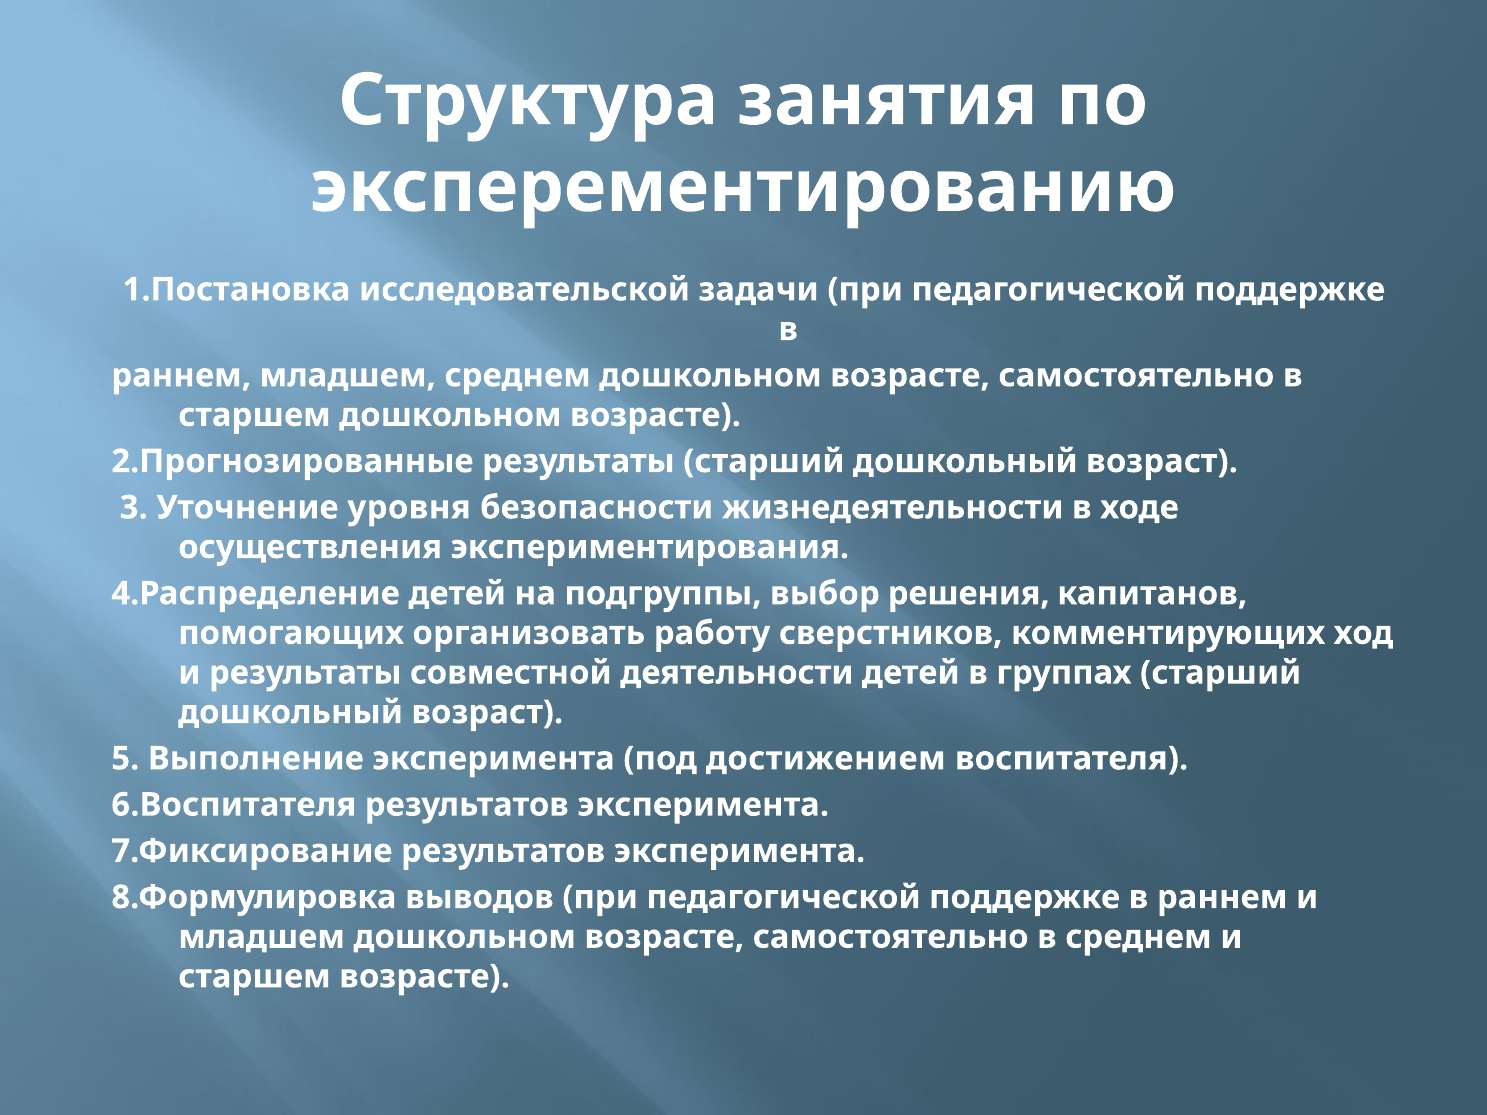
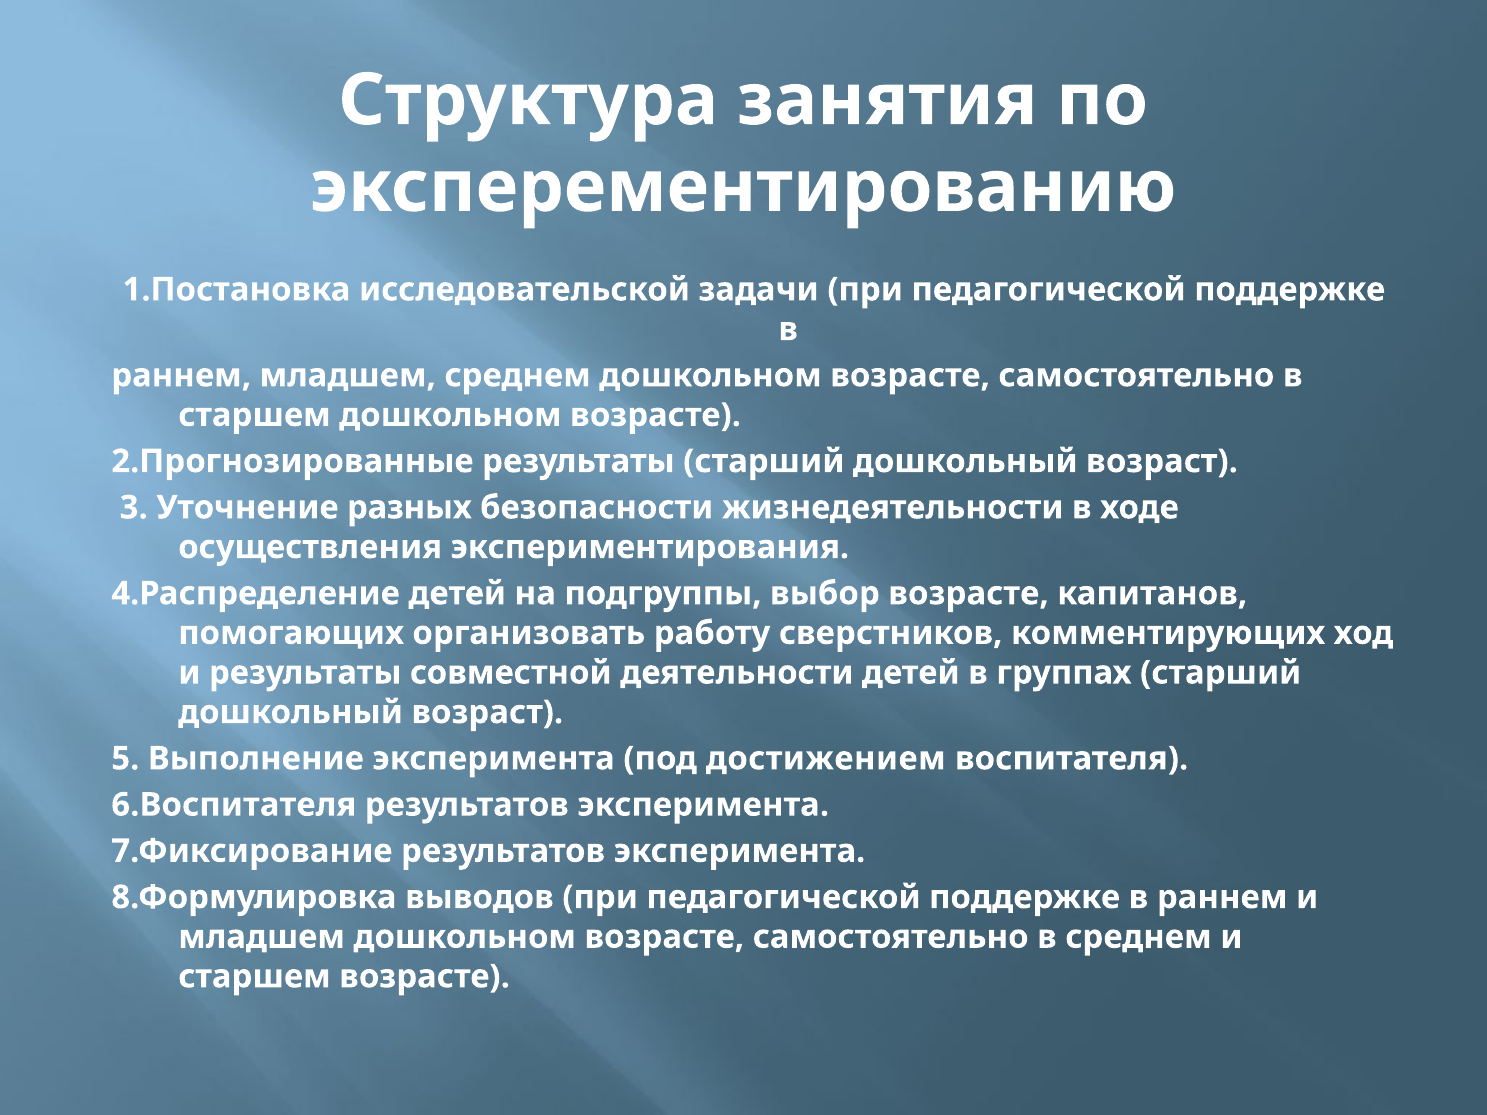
уровня: уровня -> разных
выбор решения: решения -> возрасте
